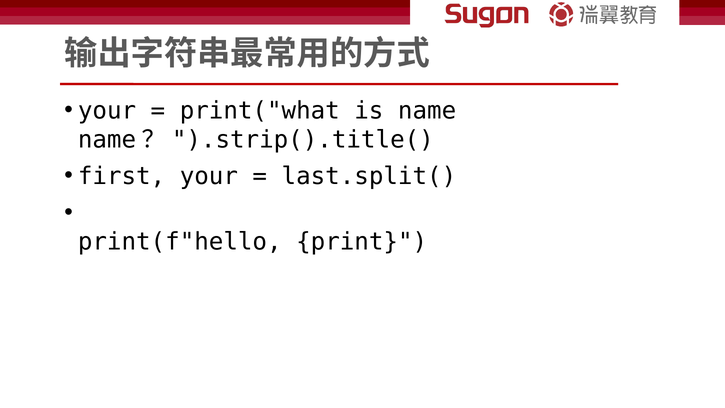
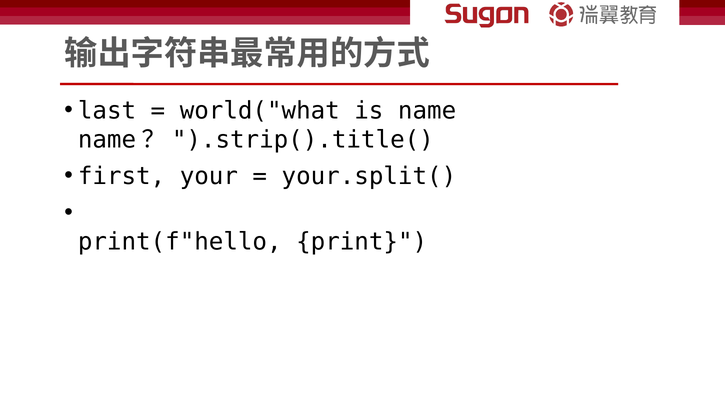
your at (107, 111): your -> last
print("what: print("what -> world("what
last.split(: last.split( -> your.split(
